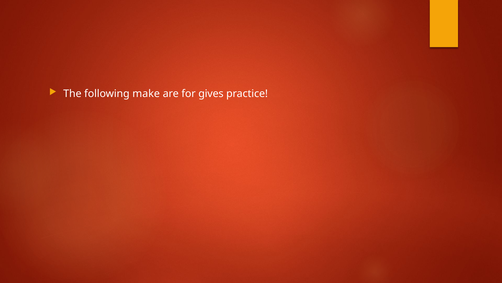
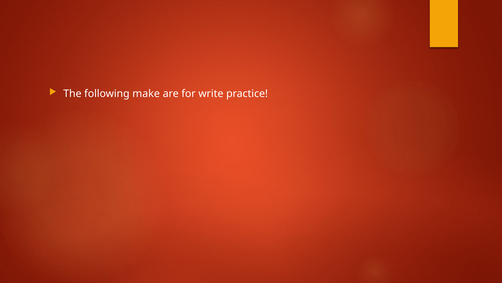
gives: gives -> write
